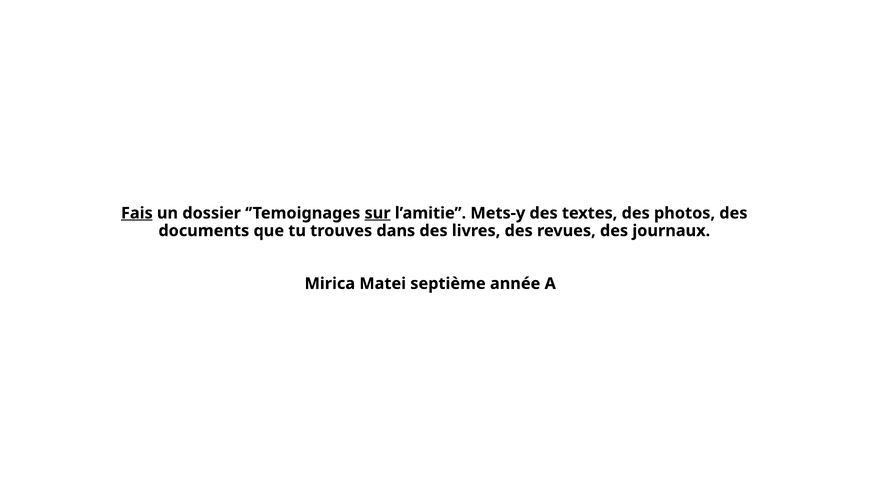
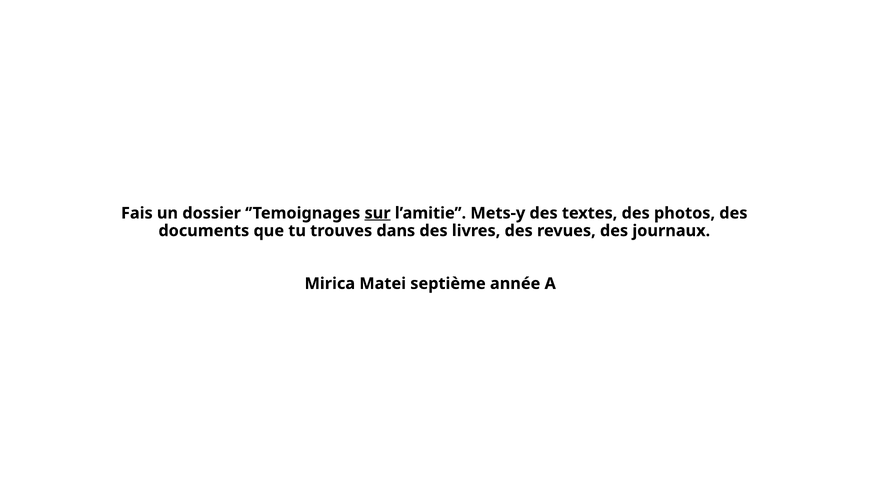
Fais underline: present -> none
